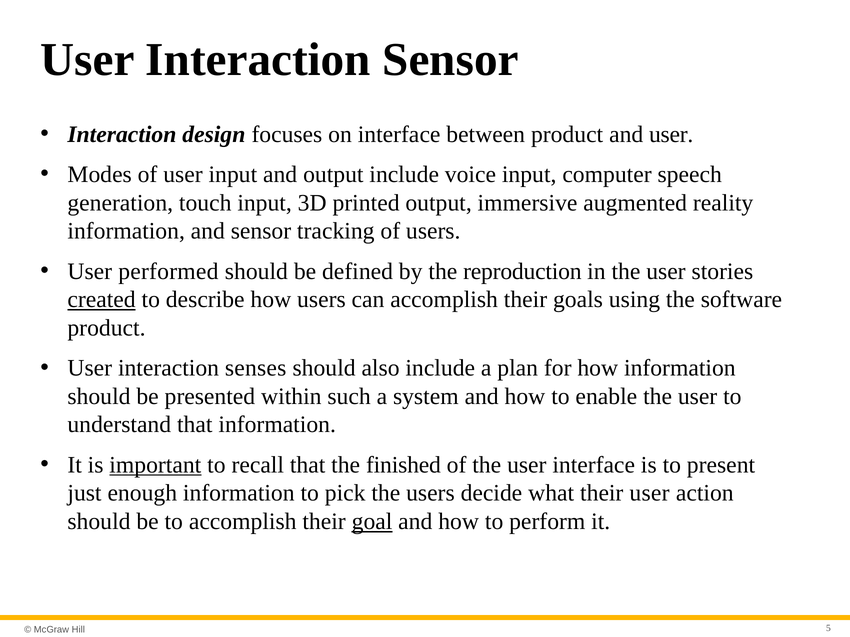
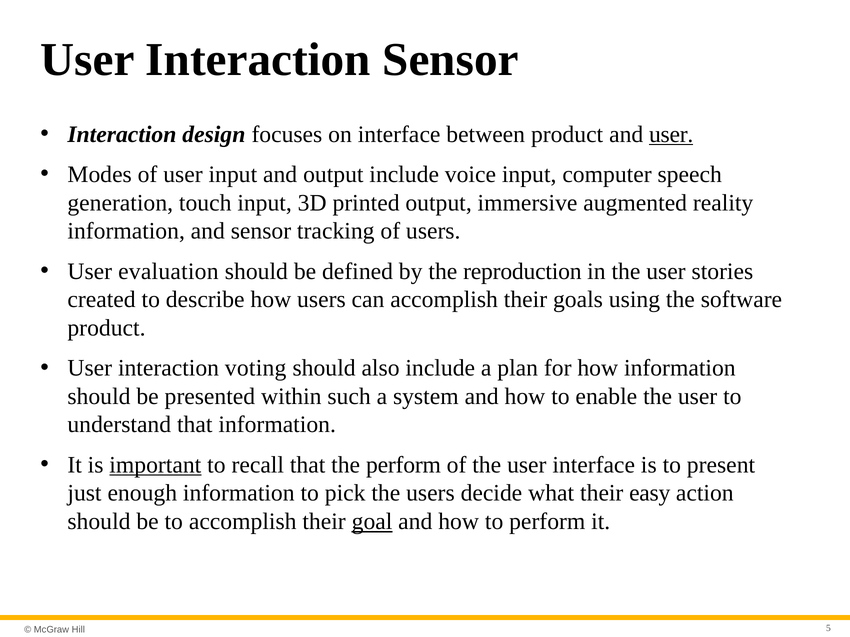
user at (671, 134) underline: none -> present
performed: performed -> evaluation
created underline: present -> none
senses: senses -> voting
the finished: finished -> perform
their user: user -> easy
